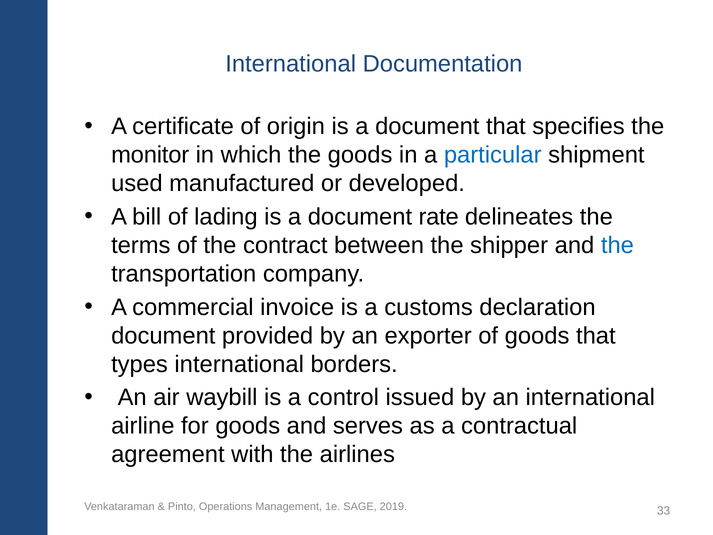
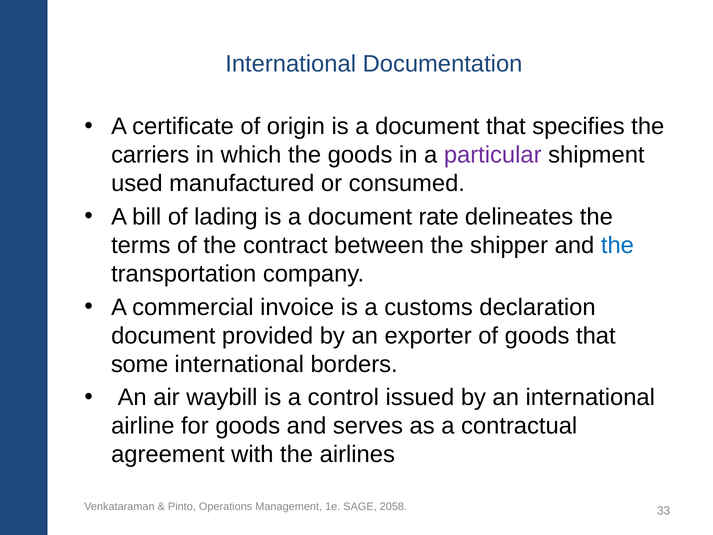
monitor: monitor -> carriers
particular colour: blue -> purple
developed: developed -> consumed
types: types -> some
2019: 2019 -> 2058
